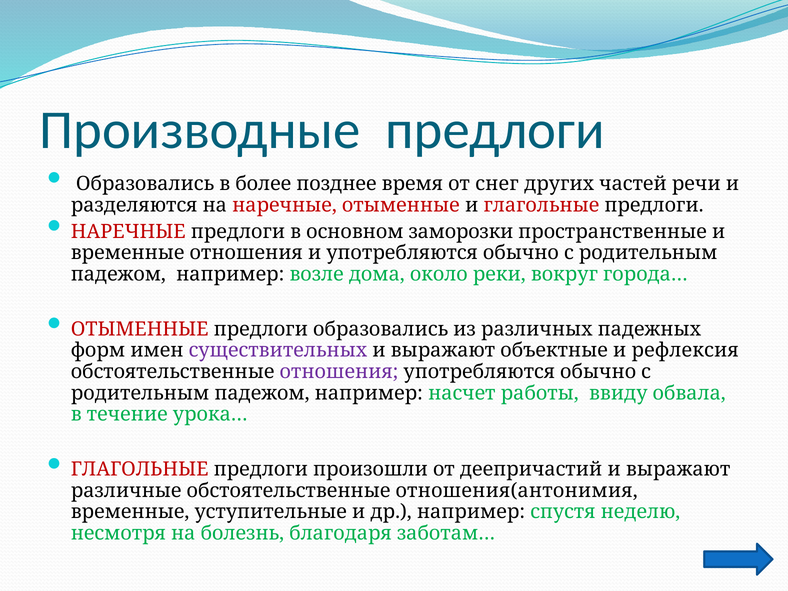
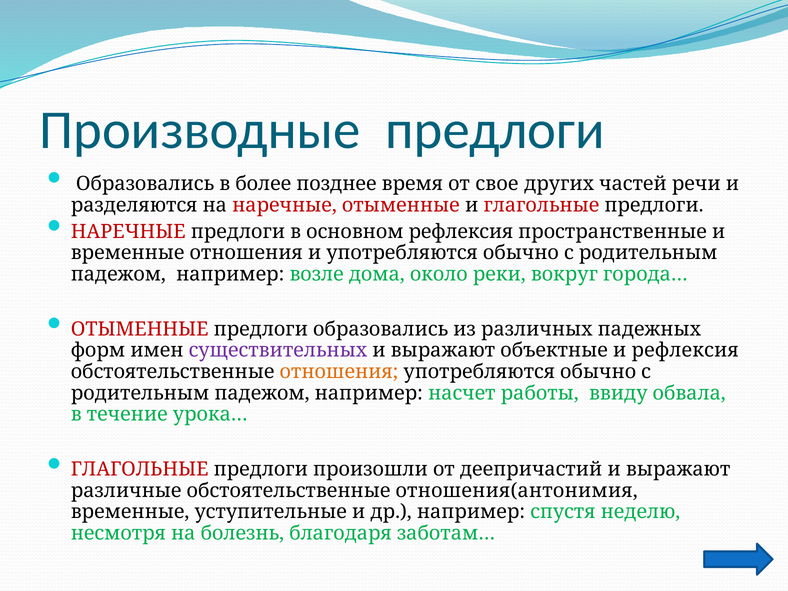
снег: снег -> свое
основном заморозки: заморозки -> рефлексия
отношения at (339, 372) colour: purple -> orange
